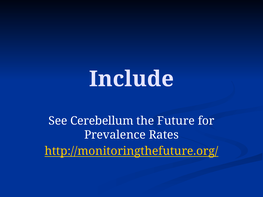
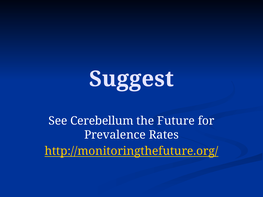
Include: Include -> Suggest
